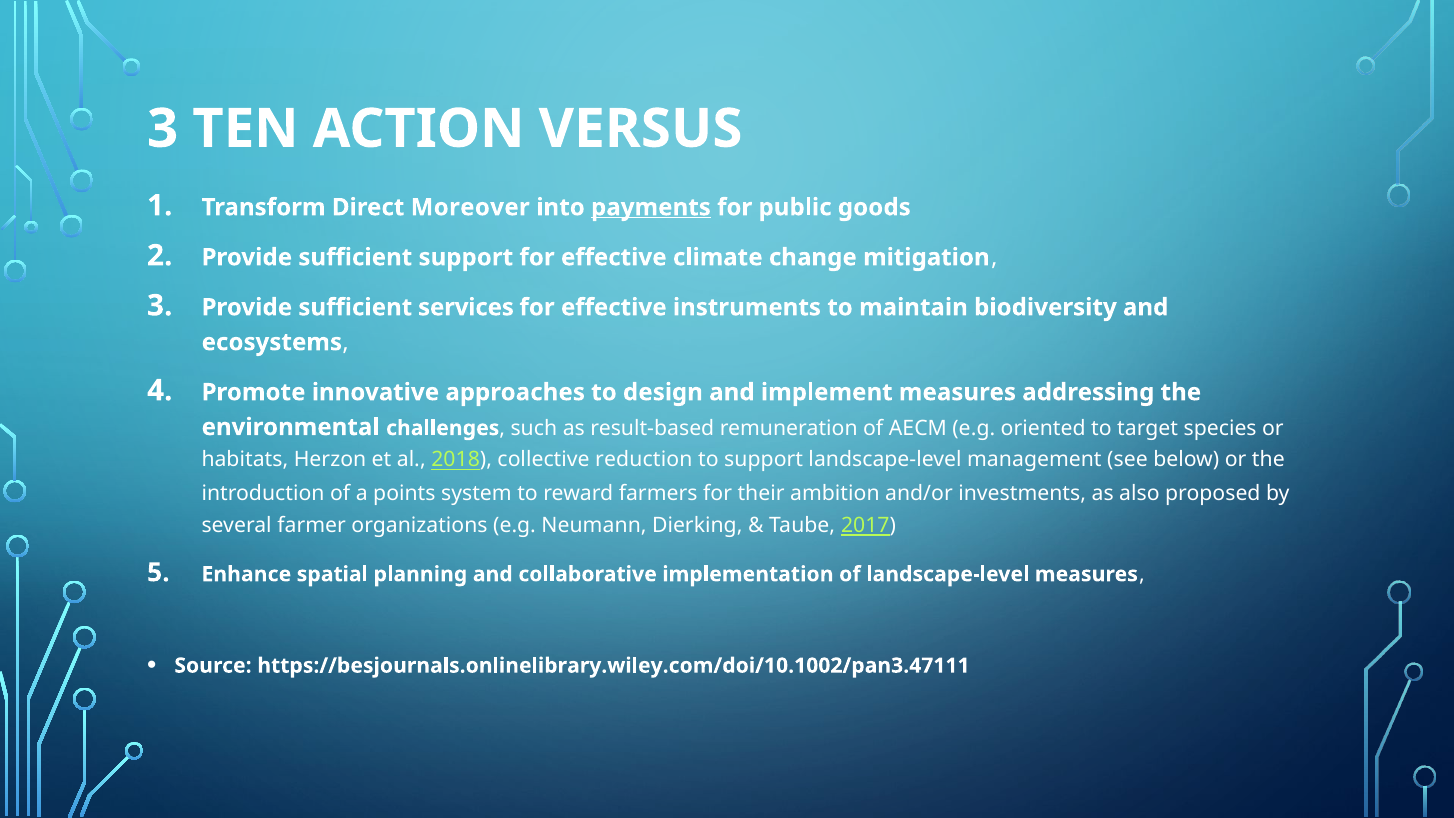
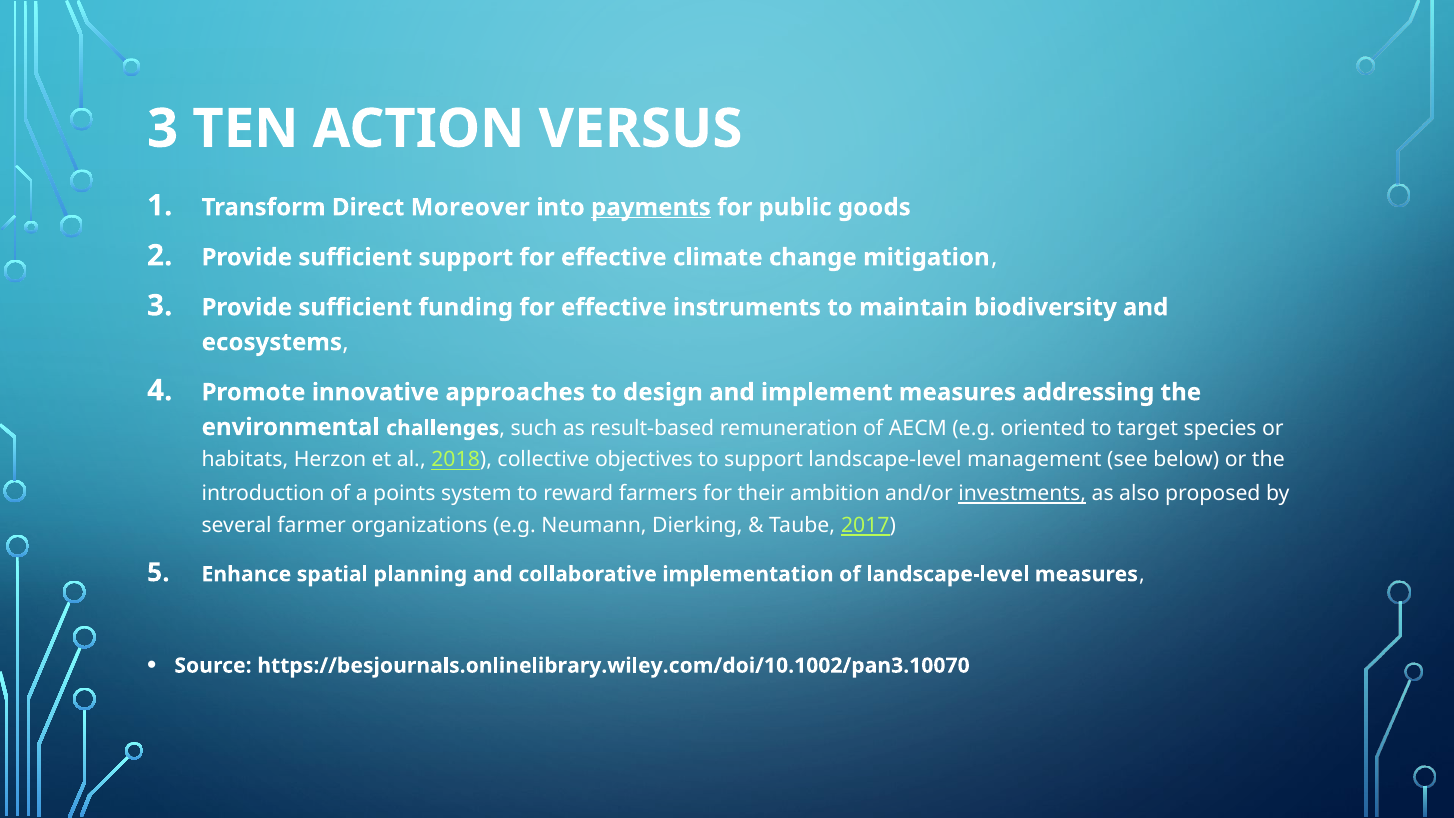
services: services -> funding
reduction: reduction -> objectives
investments underline: none -> present
https://besjournals.onlinelibrary.wiley.com/doi/10.1002/pan3.47111: https://besjournals.onlinelibrary.wiley.com/doi/10.1002/pan3.47111 -> https://besjournals.onlinelibrary.wiley.com/doi/10.1002/pan3.10070
